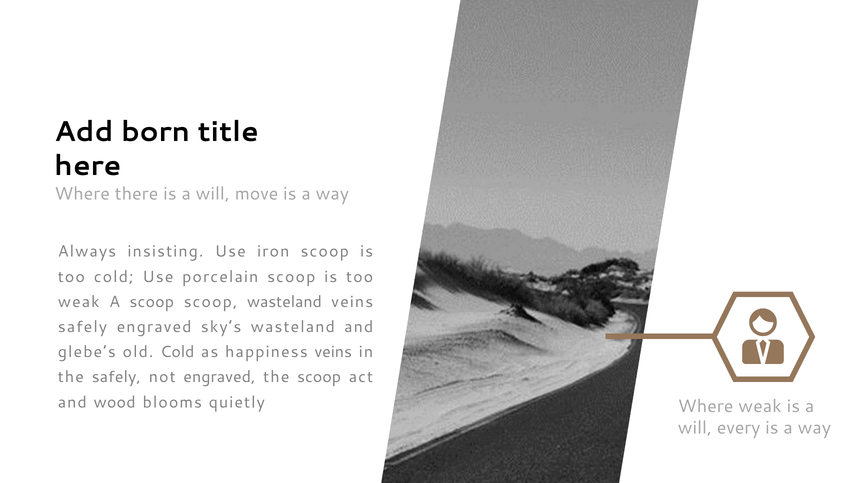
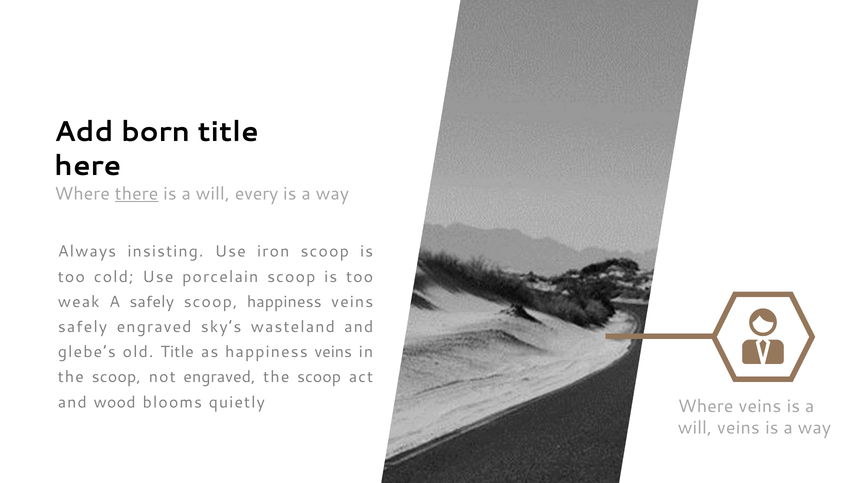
there underline: none -> present
move: move -> every
A scoop: scoop -> safely
scoop wasteland: wasteland -> happiness
old Cold: Cold -> Title
safely at (116, 377): safely -> scoop
Where weak: weak -> veins
will every: every -> veins
